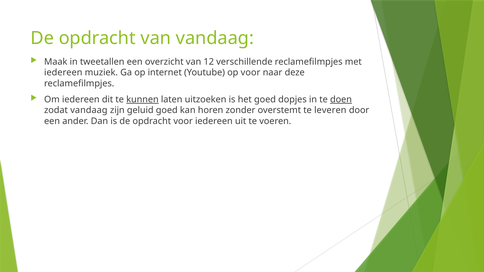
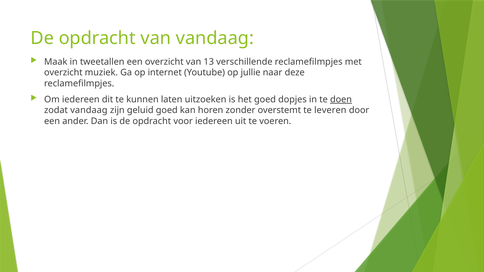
12: 12 -> 13
iedereen at (63, 73): iedereen -> overzicht
op voor: voor -> jullie
kunnen underline: present -> none
